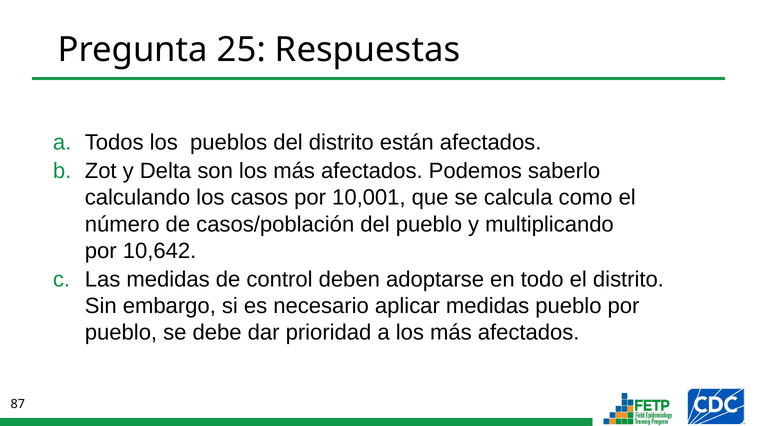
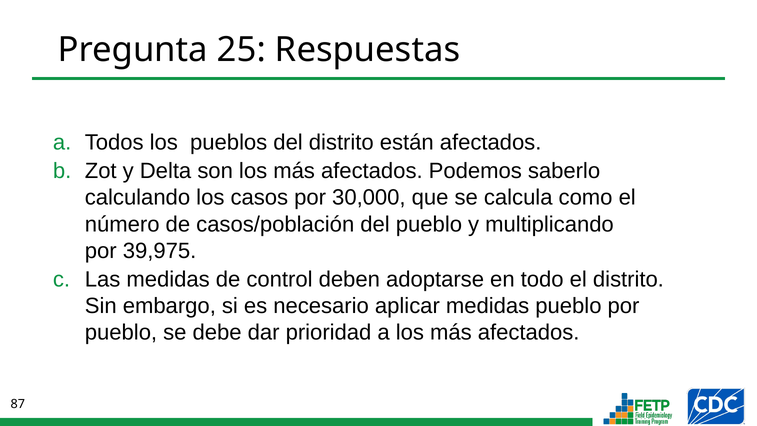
10,001: 10,001 -> 30,000
10,642: 10,642 -> 39,975
